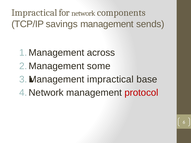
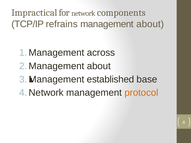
savings: savings -> refrains
management sends: sends -> about
some at (99, 66): some -> about
impractical at (110, 79): impractical -> established
protocol colour: red -> orange
